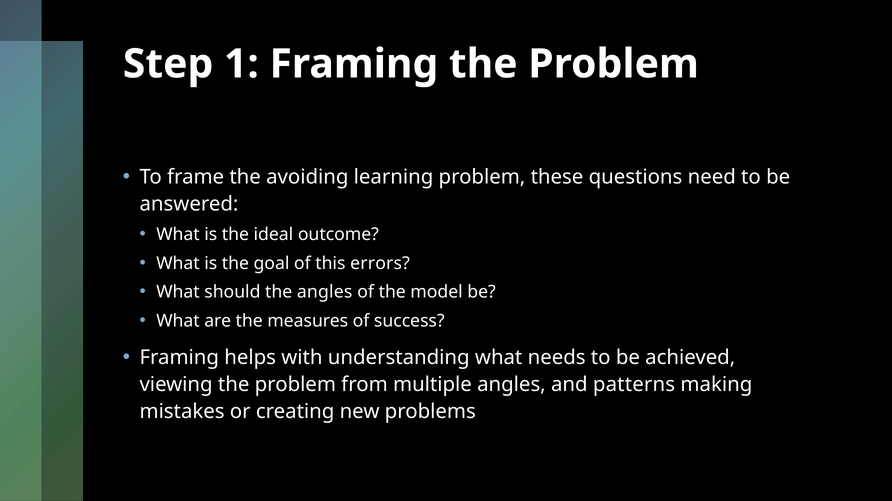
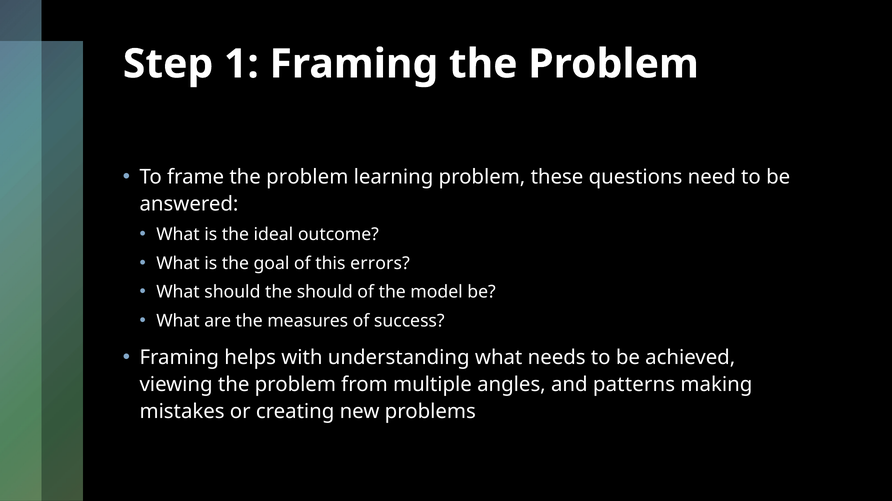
frame the avoiding: avoiding -> problem
the angles: angles -> should
